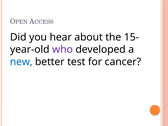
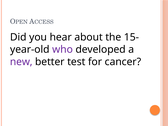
new colour: blue -> purple
